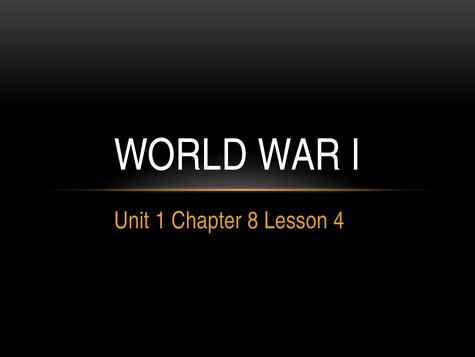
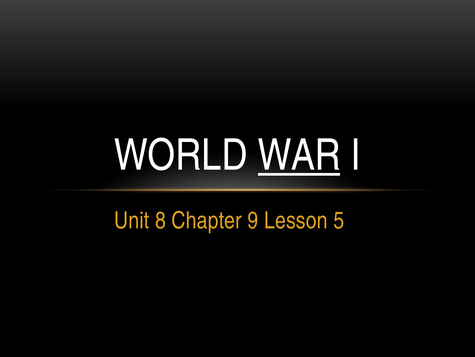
WAR underline: none -> present
1: 1 -> 8
8: 8 -> 9
4: 4 -> 5
